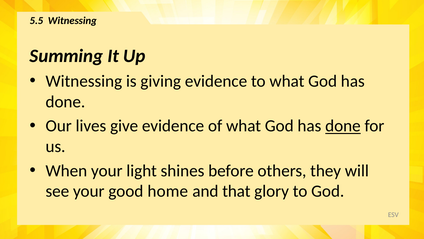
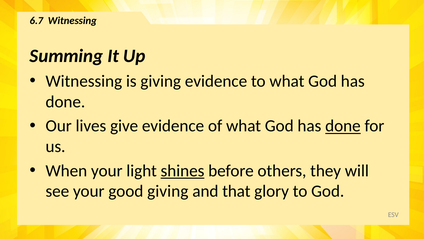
5.5: 5.5 -> 6.7
shines underline: none -> present
good home: home -> giving
